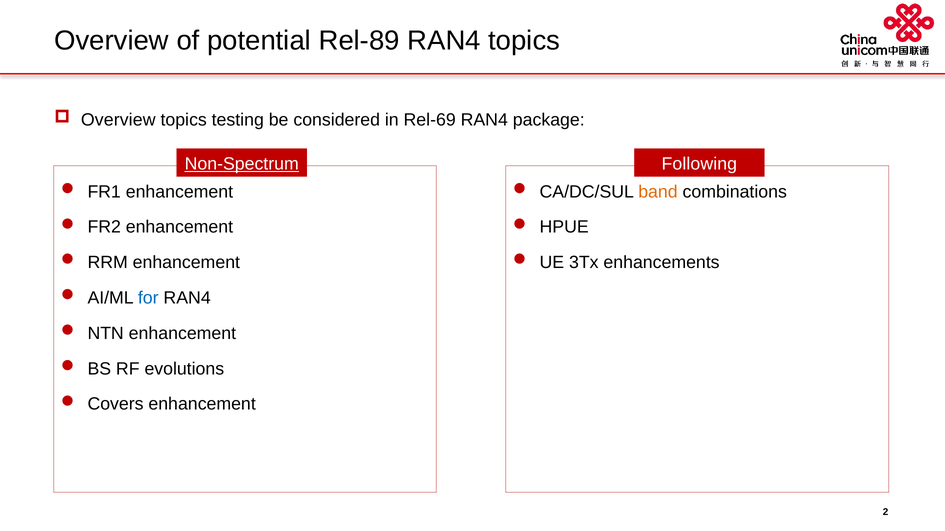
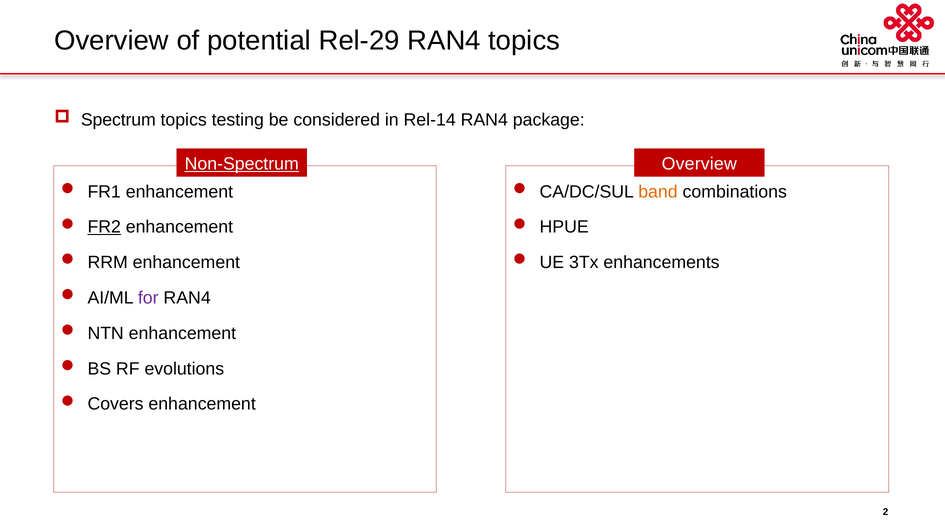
Rel-89: Rel-89 -> Rel-29
Overview at (118, 120): Overview -> Spectrum
Rel-69: Rel-69 -> Rel-14
Following at (699, 164): Following -> Overview
FR2 underline: none -> present
for colour: blue -> purple
